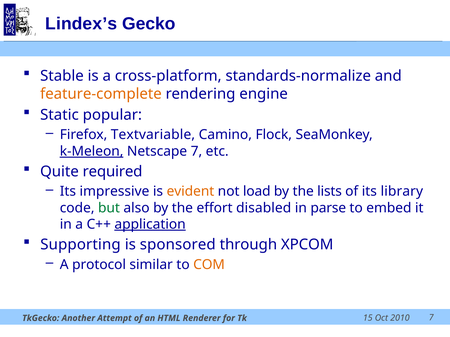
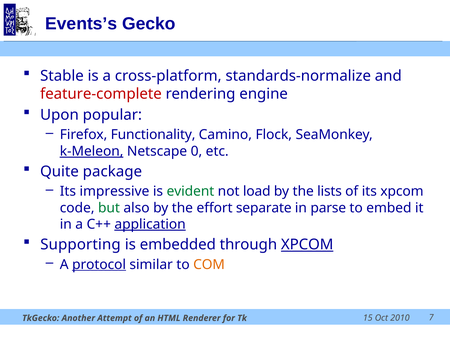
Lindex’s: Lindex’s -> Events’s
feature-complete colour: orange -> red
Static: Static -> Upon
Textvariable: Textvariable -> Functionality
Netscape 7: 7 -> 0
required: required -> package
evident colour: orange -> green
its library: library -> xpcom
disabled: disabled -> separate
sponsored: sponsored -> embedded
XPCOM at (307, 245) underline: none -> present
protocol underline: none -> present
